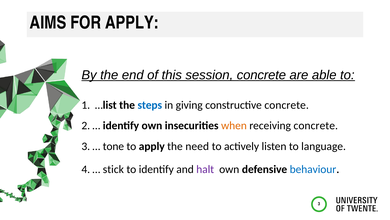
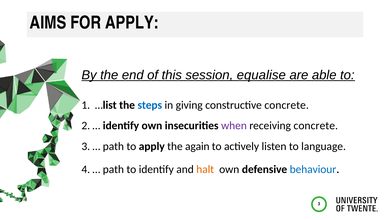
session concrete: concrete -> equalise
when colour: orange -> purple
tone at (113, 146): tone -> path
need: need -> again
stick at (113, 169): stick -> path
halt colour: purple -> orange
